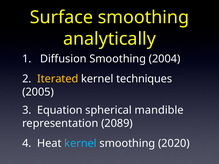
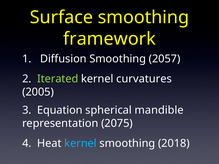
analytically: analytically -> framework
2004: 2004 -> 2057
Iterated colour: yellow -> light green
techniques: techniques -> curvatures
2089: 2089 -> 2075
2020: 2020 -> 2018
